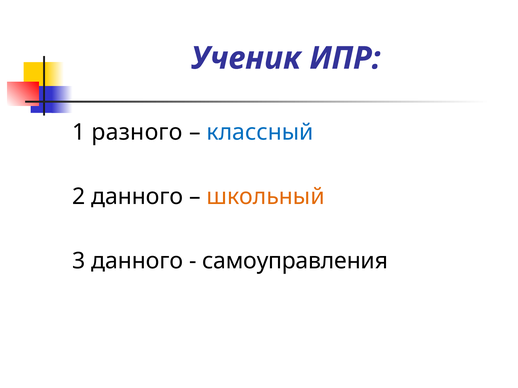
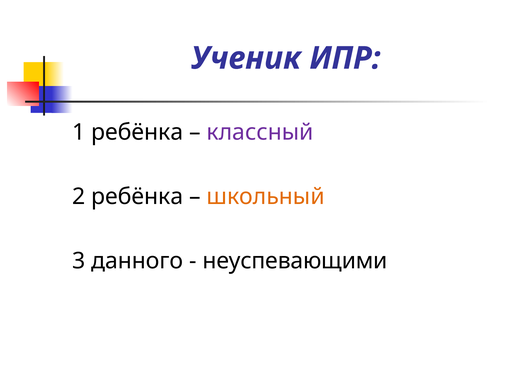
1 разного: разного -> ребёнка
классный colour: blue -> purple
2 данного: данного -> ребёнка
самоуправления: самоуправления -> неуспевающими
